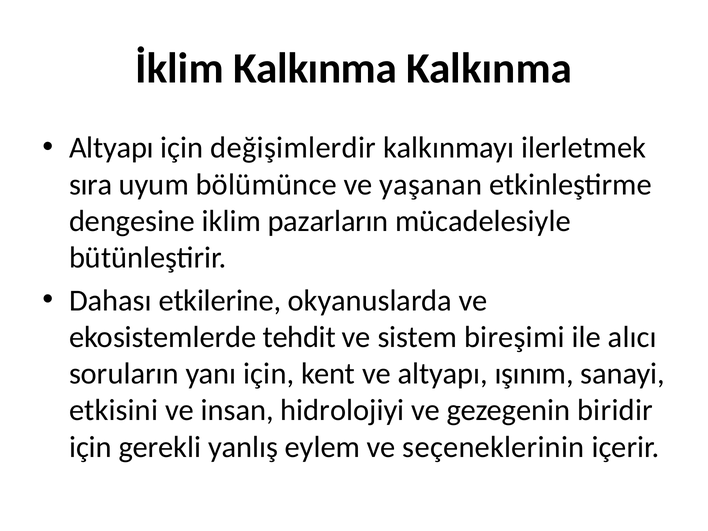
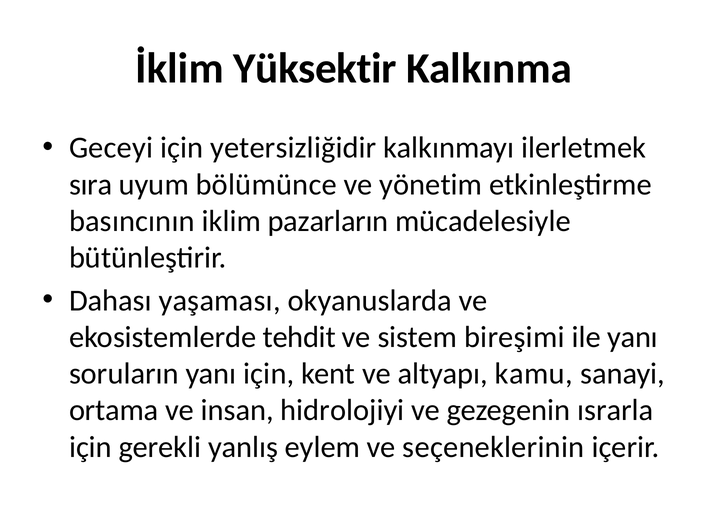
İklim Kalkınma: Kalkınma -> Yüksektir
Altyapı at (111, 148): Altyapı -> Geceyi
değişimlerdir: değişimlerdir -> yetersizliğidir
yaşanan: yaşanan -> yönetim
dengesine: dengesine -> basıncının
etkilerine: etkilerine -> yaşaması
ile alıcı: alıcı -> yanı
ışınım: ışınım -> kamu
etkisini: etkisini -> ortama
biridir: biridir -> ısrarla
